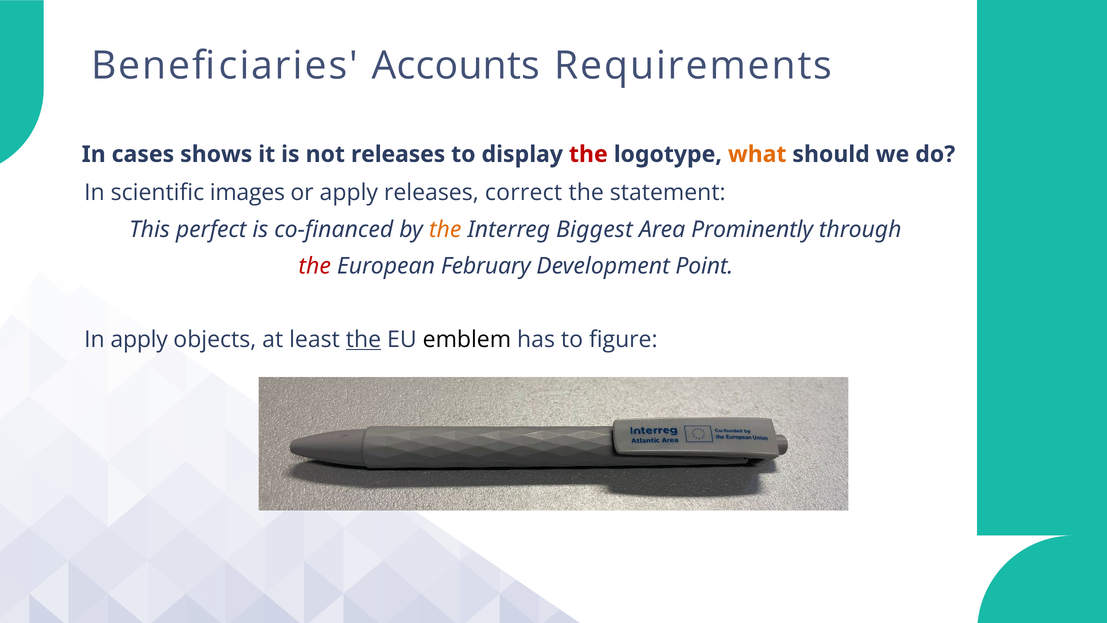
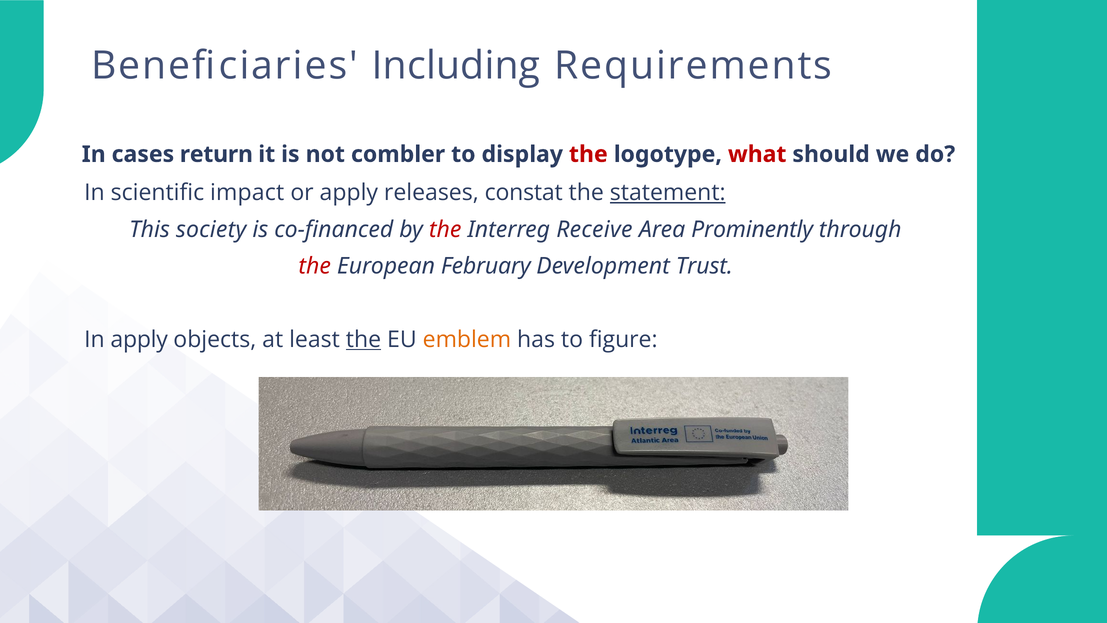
Accounts: Accounts -> Including
shows: shows -> return
not releases: releases -> combler
what colour: orange -> red
images: images -> impact
correct: correct -> constat
statement underline: none -> present
perfect: perfect -> society
the at (445, 229) colour: orange -> red
Biggest: Biggest -> Receive
Point: Point -> Trust
emblem colour: black -> orange
